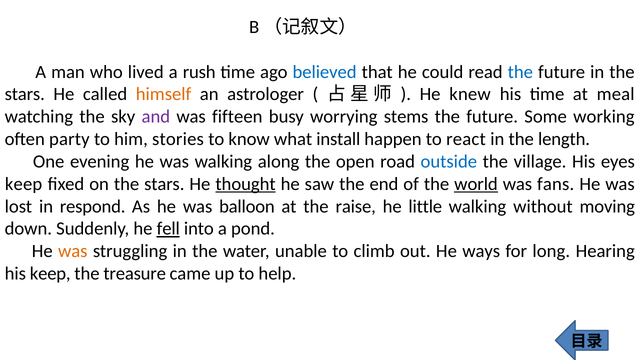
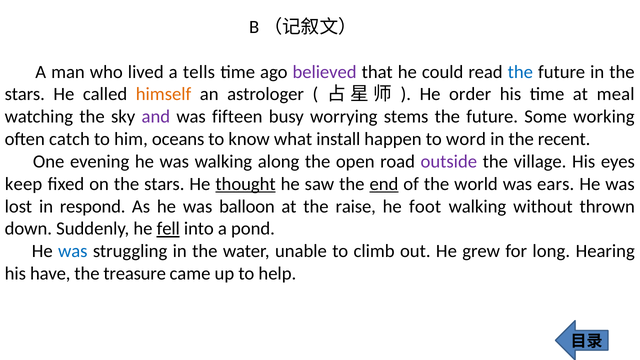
rush: rush -> tells
believed colour: blue -> purple
knew: knew -> order
party: party -> catch
stories: stories -> oceans
react: react -> word
length: length -> recent
outside colour: blue -> purple
end underline: none -> present
world underline: present -> none
fans: fans -> ears
little: little -> foot
moving: moving -> thrown
was at (73, 251) colour: orange -> blue
ways: ways -> grew
his keep: keep -> have
